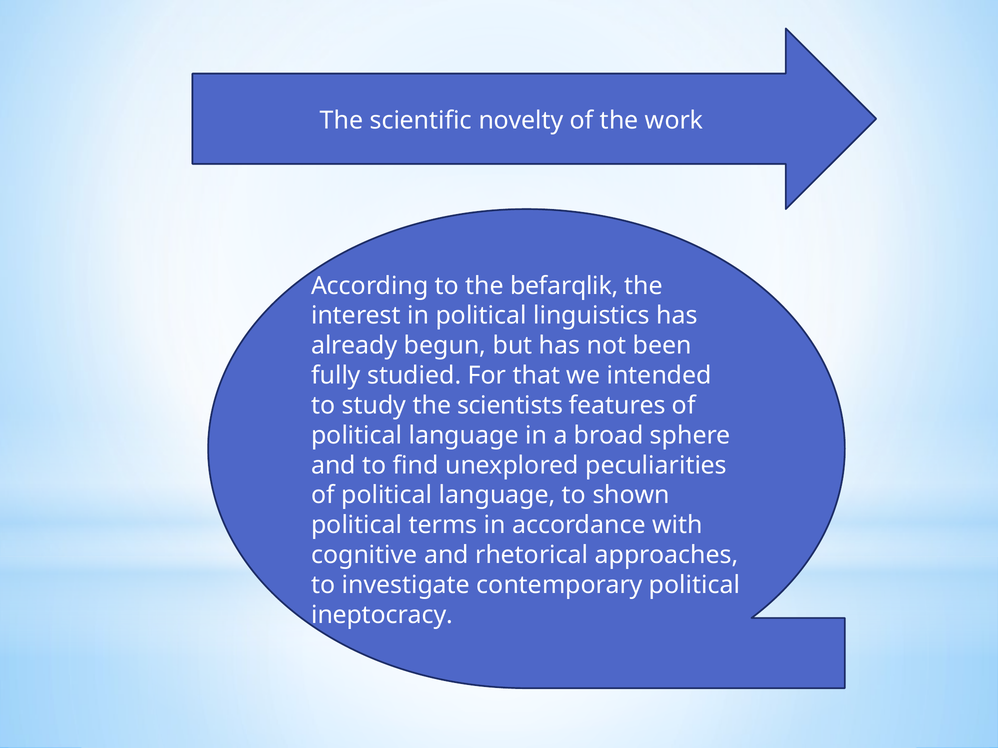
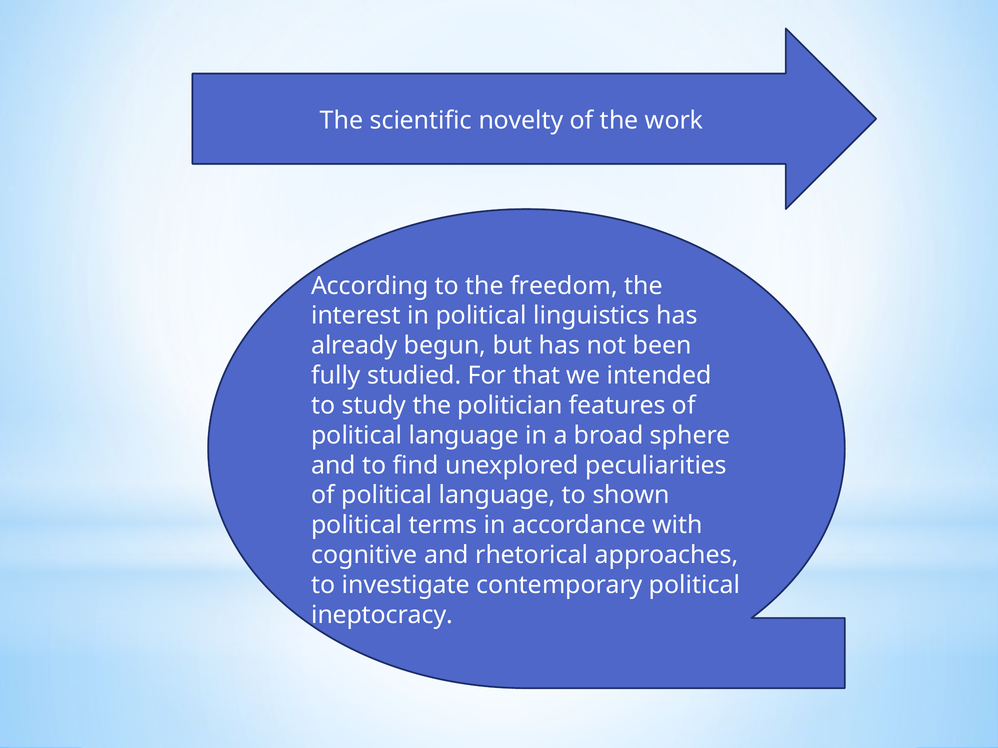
befarqlik: befarqlik -> freedom
scientists: scientists -> politician
